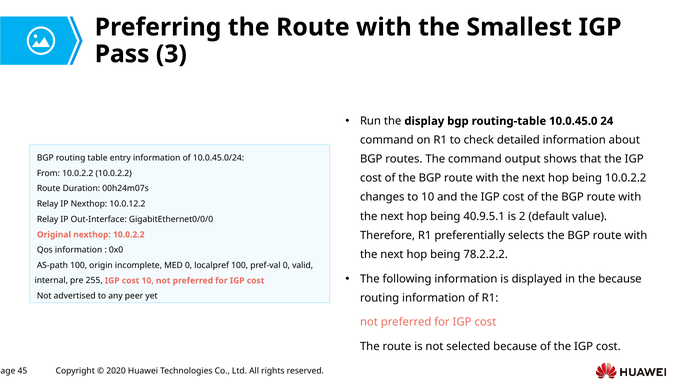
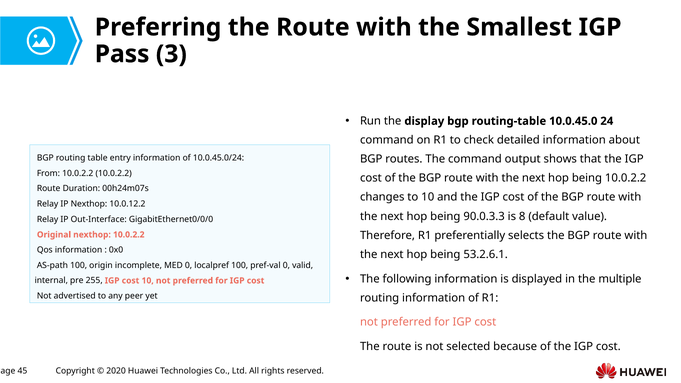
40.9.5.1: 40.9.5.1 -> 90.0.3.3
2: 2 -> 8
78.2.2.2: 78.2.2.2 -> 53.2.6.1
the because: because -> multiple
